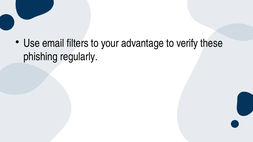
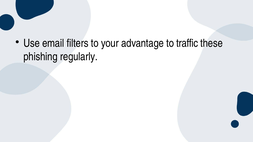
verify: verify -> traffic
